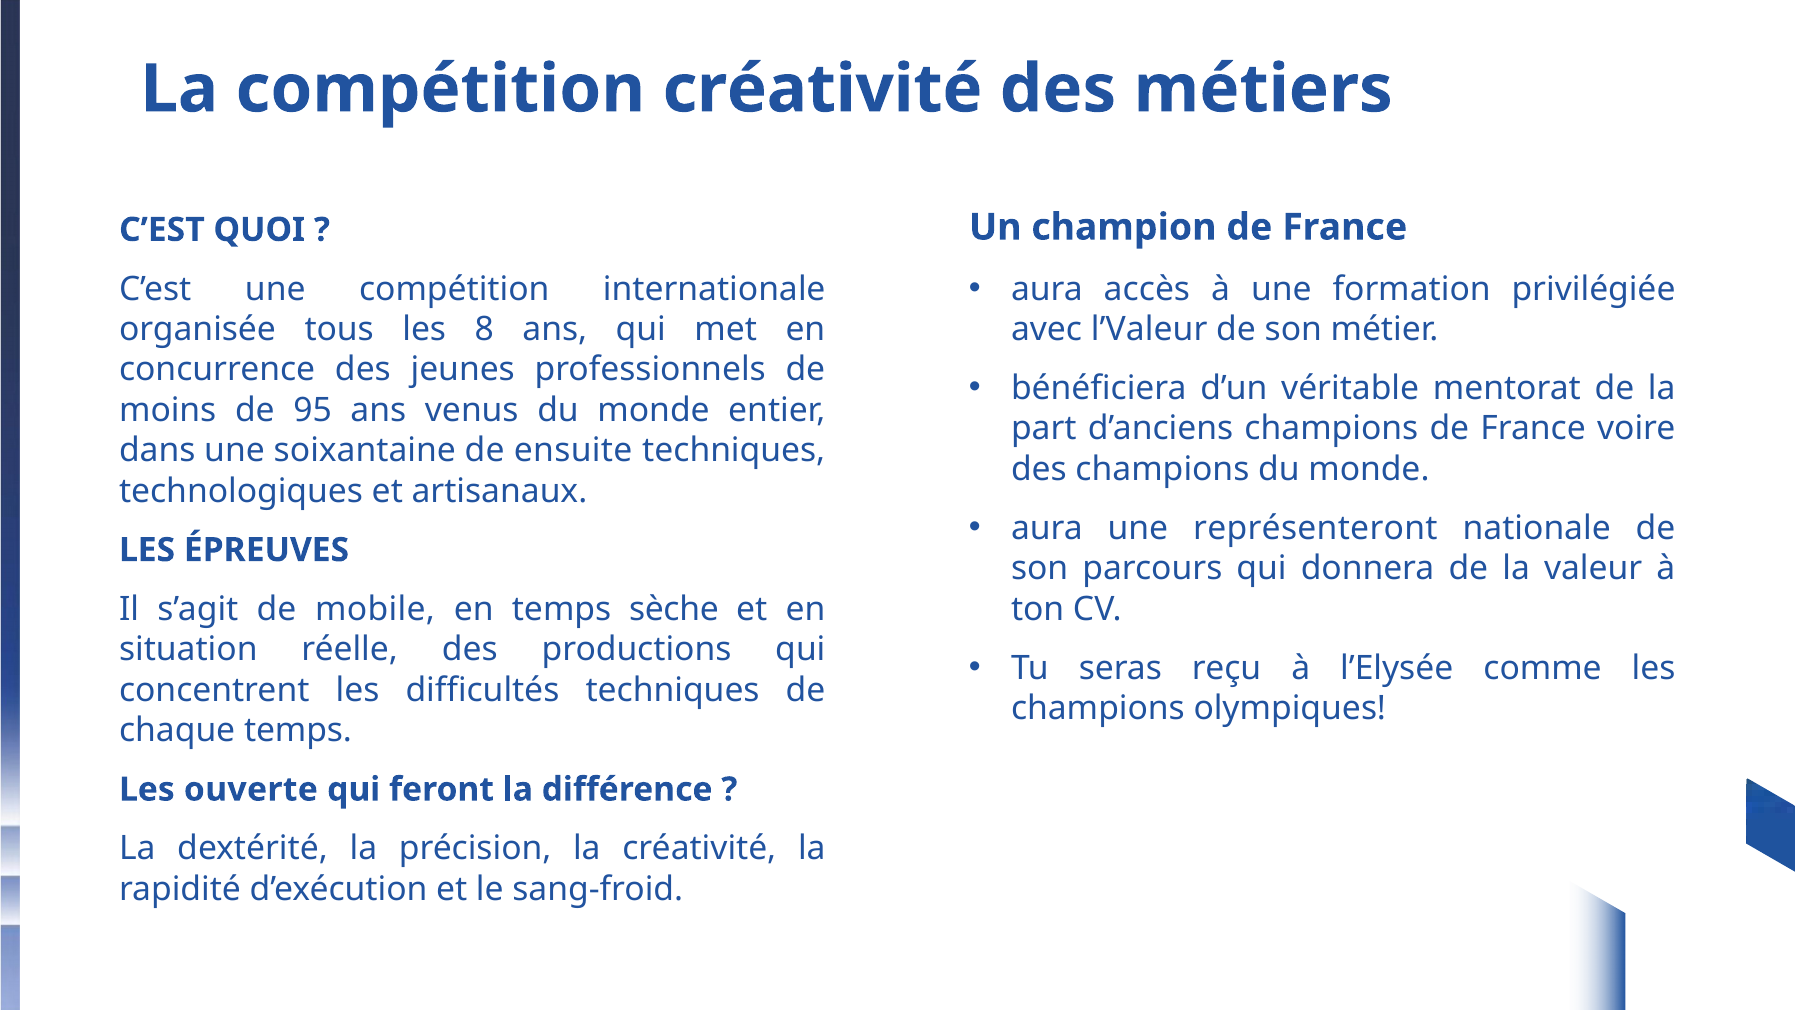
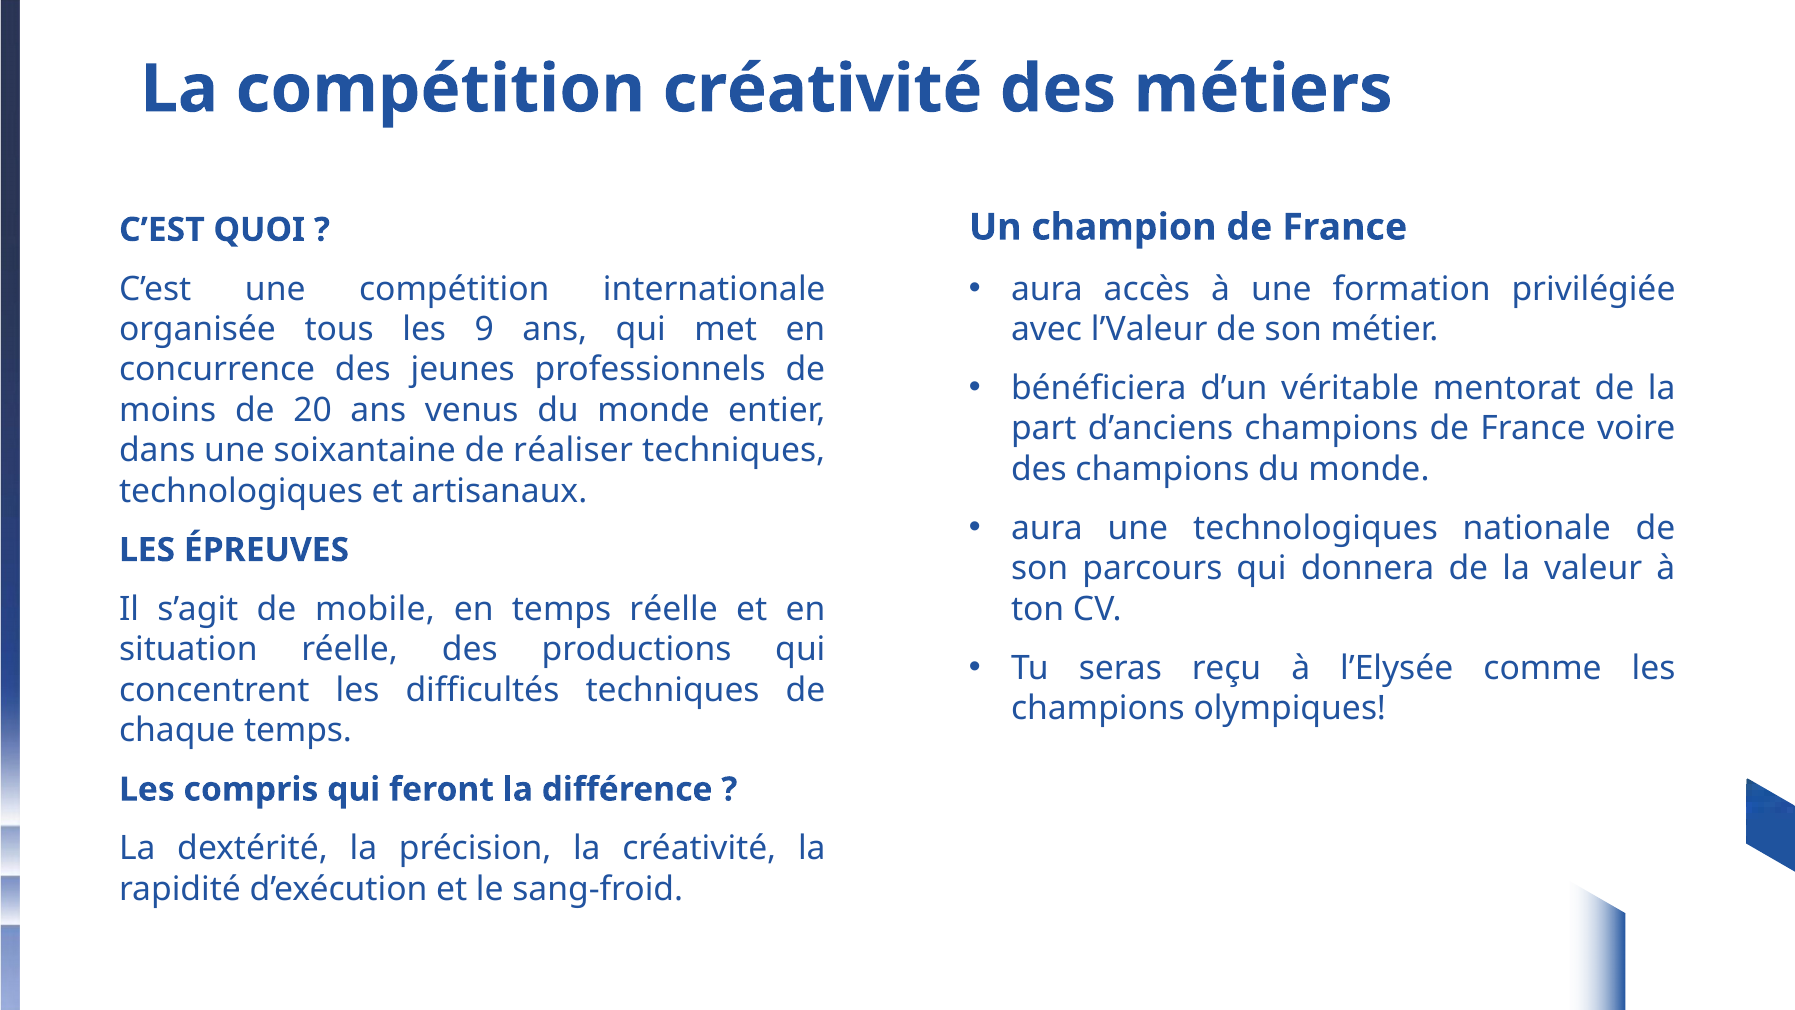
8: 8 -> 9
95: 95 -> 20
ensuite: ensuite -> réaliser
une représenteront: représenteront -> technologiques
temps sèche: sèche -> réelle
ouverte: ouverte -> compris
